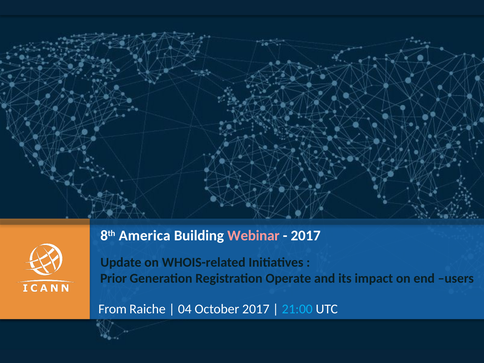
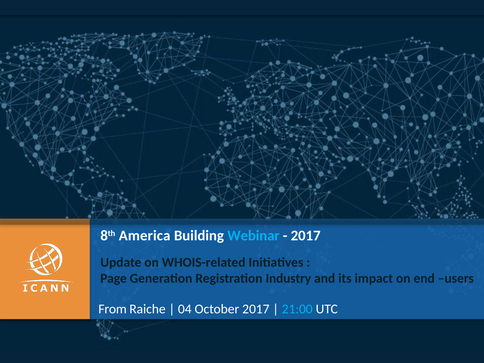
Webinar colour: pink -> light blue
Prior: Prior -> Page
Operate: Operate -> Industry
